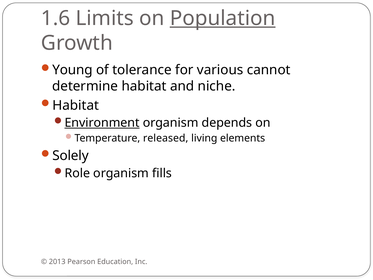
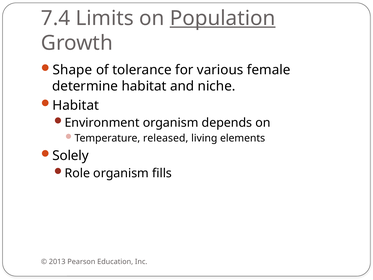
1.6: 1.6 -> 7.4
Young: Young -> Shape
cannot: cannot -> female
Environment underline: present -> none
